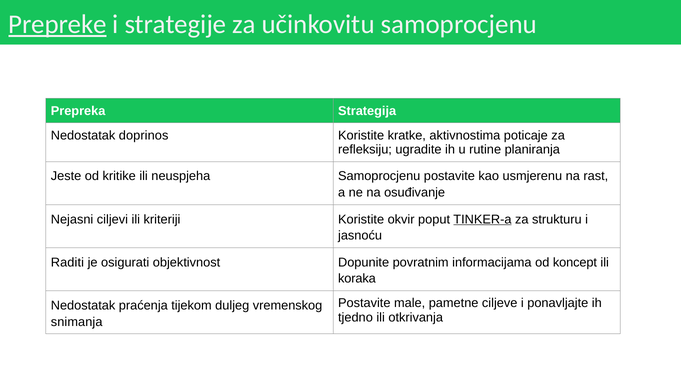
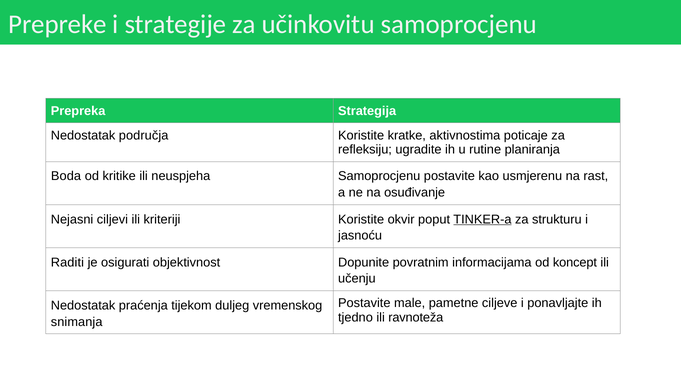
Prepreke underline: present -> none
doprinos: doprinos -> područja
Jeste: Jeste -> Boda
koraka: koraka -> učenju
otkrivanja: otkrivanja -> ravnoteža
